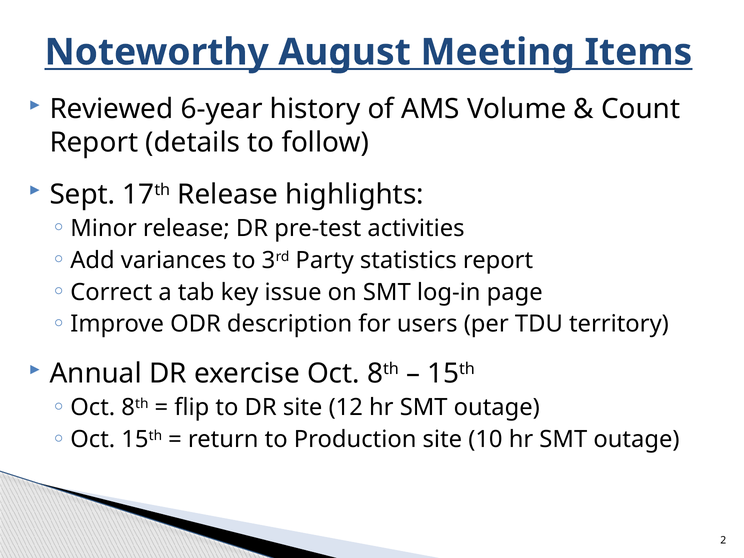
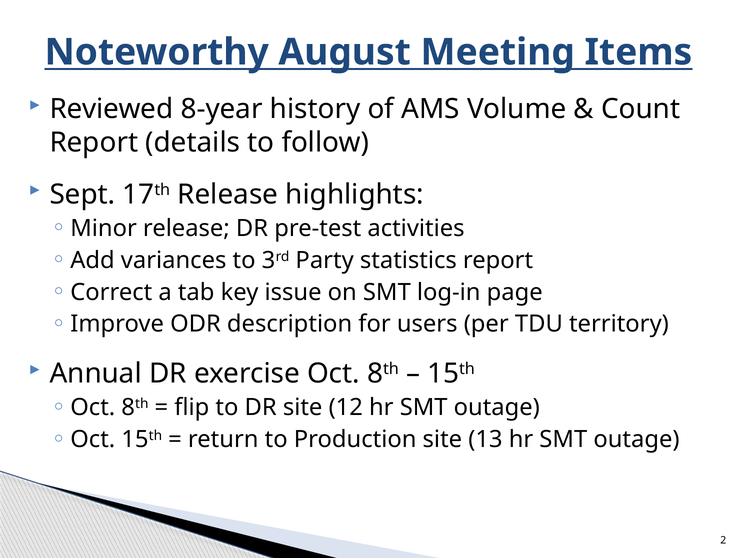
6-year: 6-year -> 8-year
10: 10 -> 13
